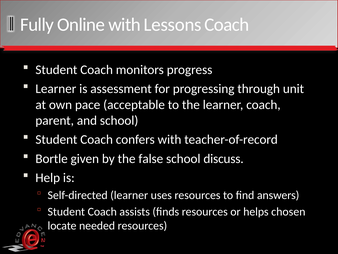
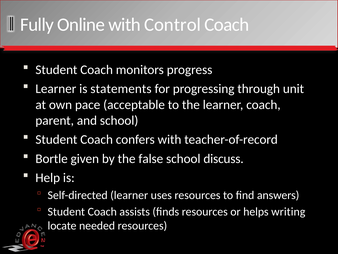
Lessons: Lessons -> Control
assessment: assessment -> statements
chosen: chosen -> writing
